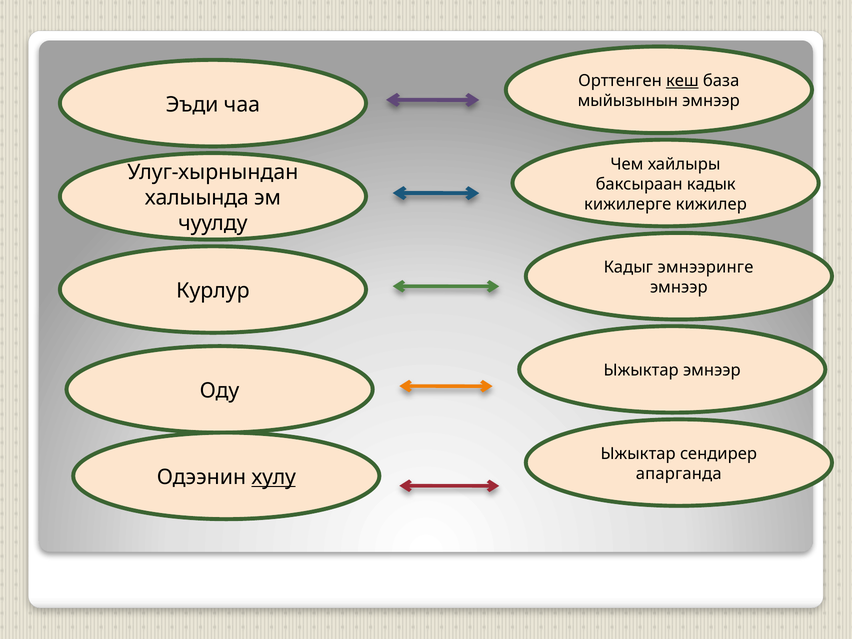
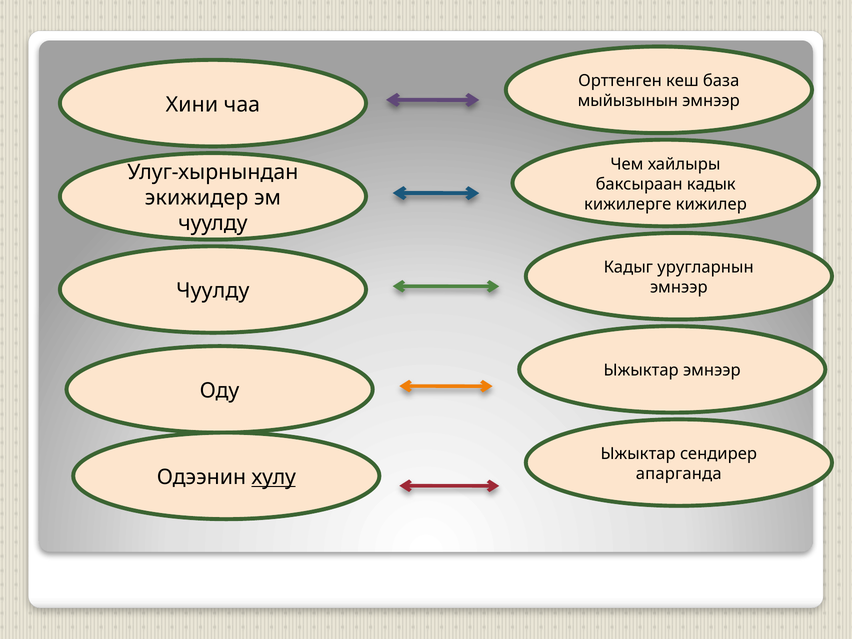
кеш underline: present -> none
Эъди: Эъди -> Хини
халыында: халыында -> экижидер
эмнээринге: эмнээринге -> уругларнын
Курлур at (213, 291): Курлур -> Чуулду
